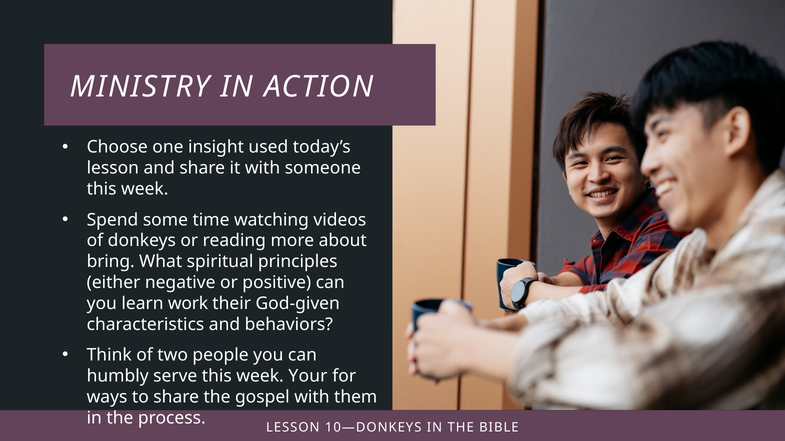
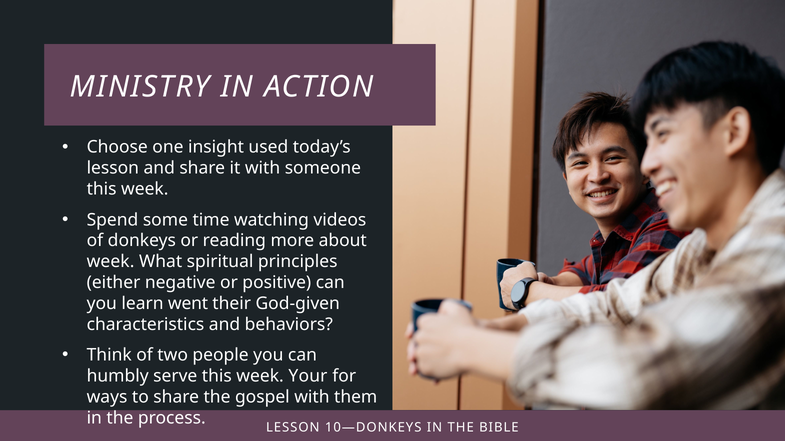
bring at (111, 262): bring -> week
work: work -> went
